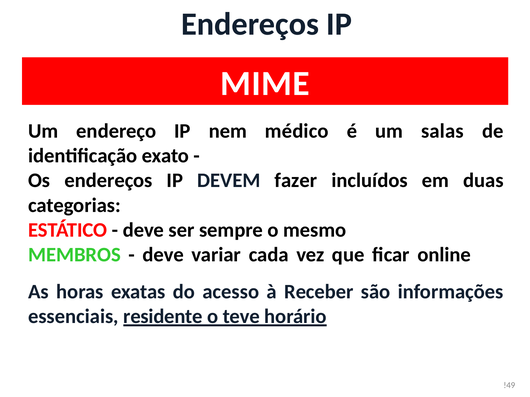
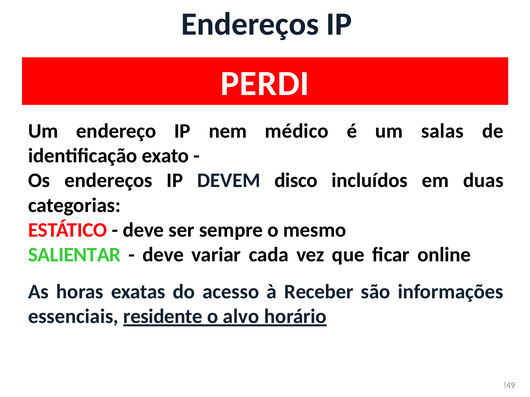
MIME: MIME -> PERDI
fazer: fazer -> disco
MEMBROS: MEMBROS -> SALIENTAR
teve: teve -> alvo
